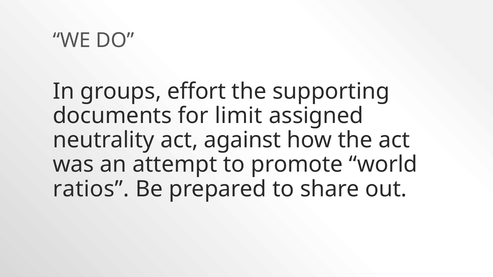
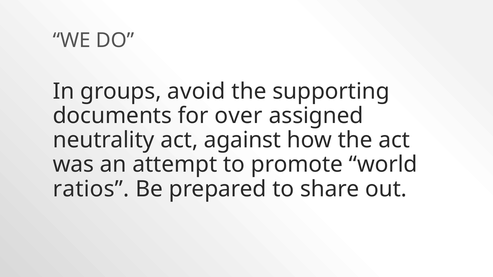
effort: effort -> avoid
limit: limit -> over
